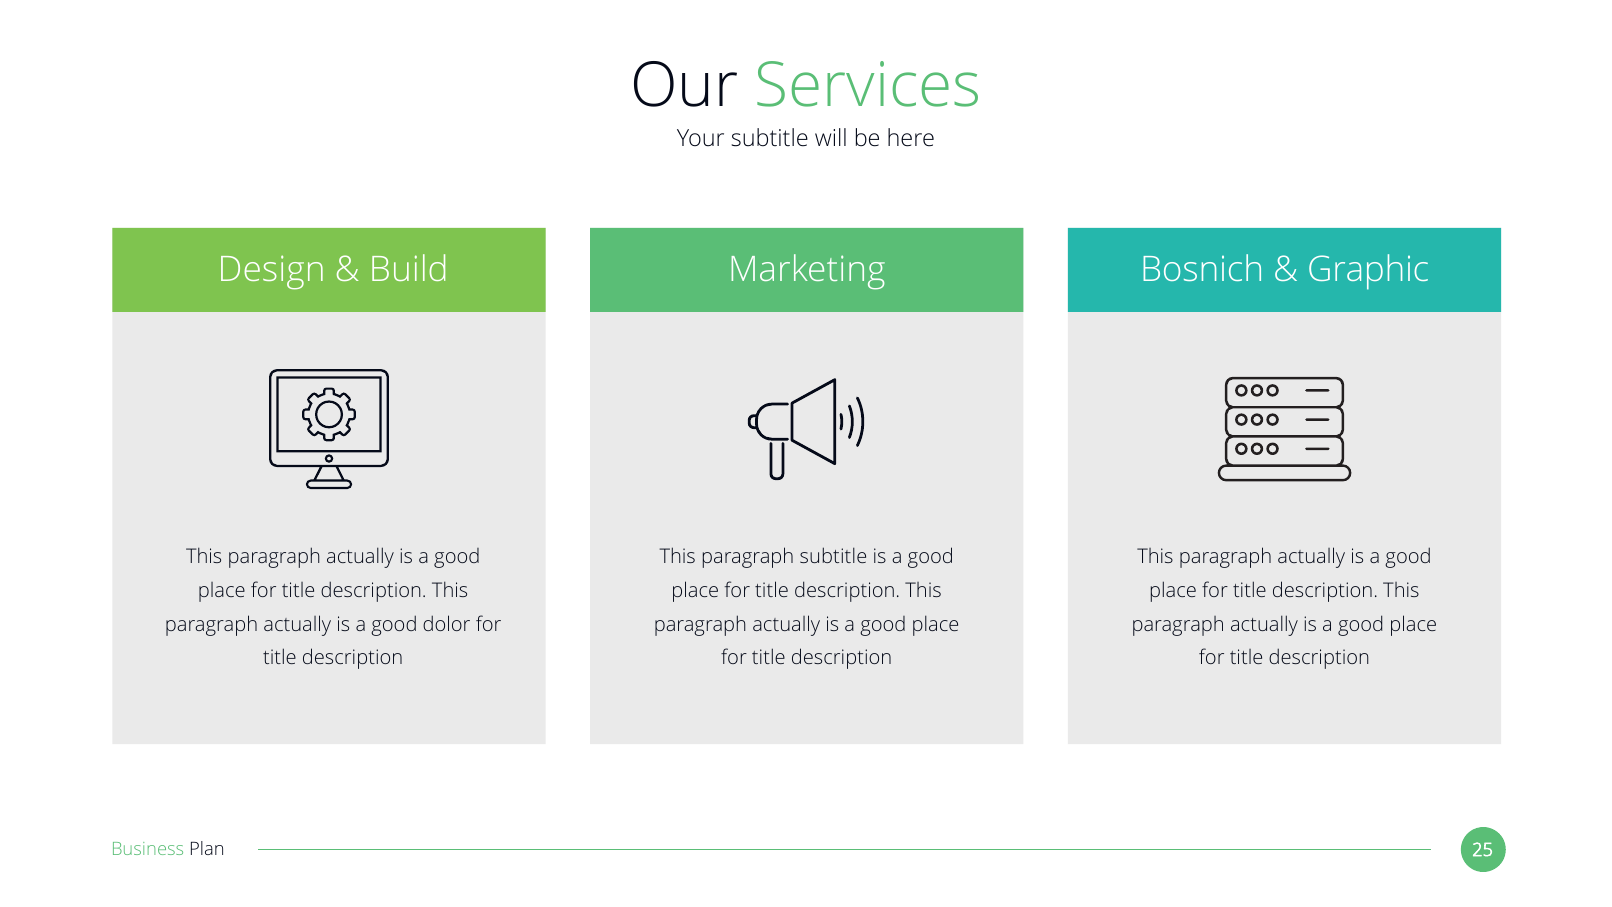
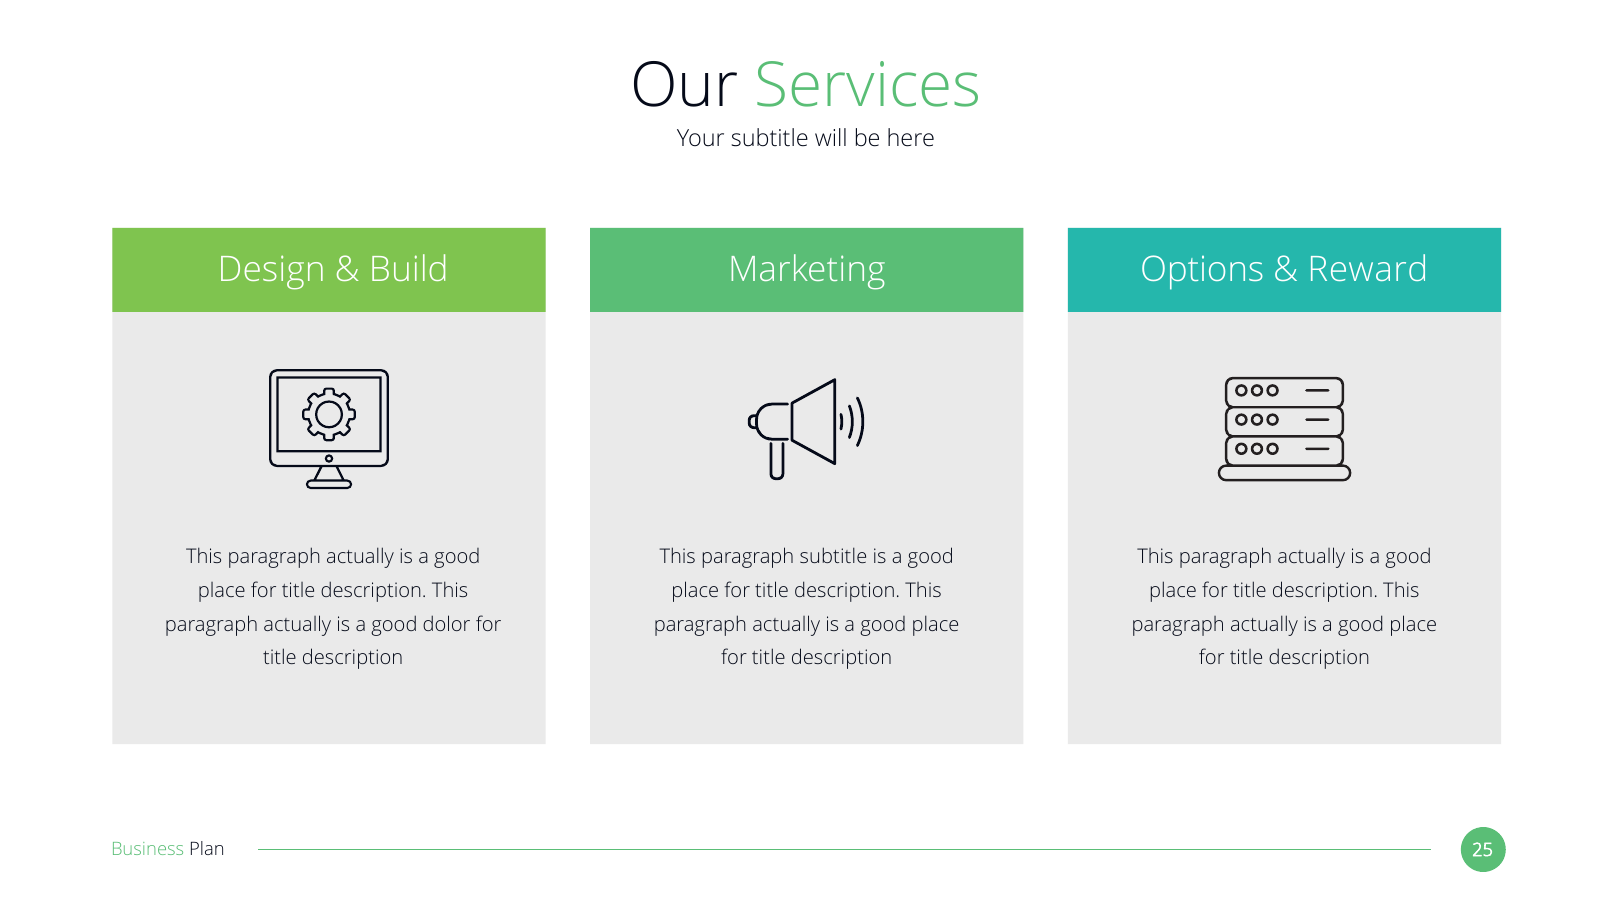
Bosnich: Bosnich -> Options
Graphic: Graphic -> Reward
